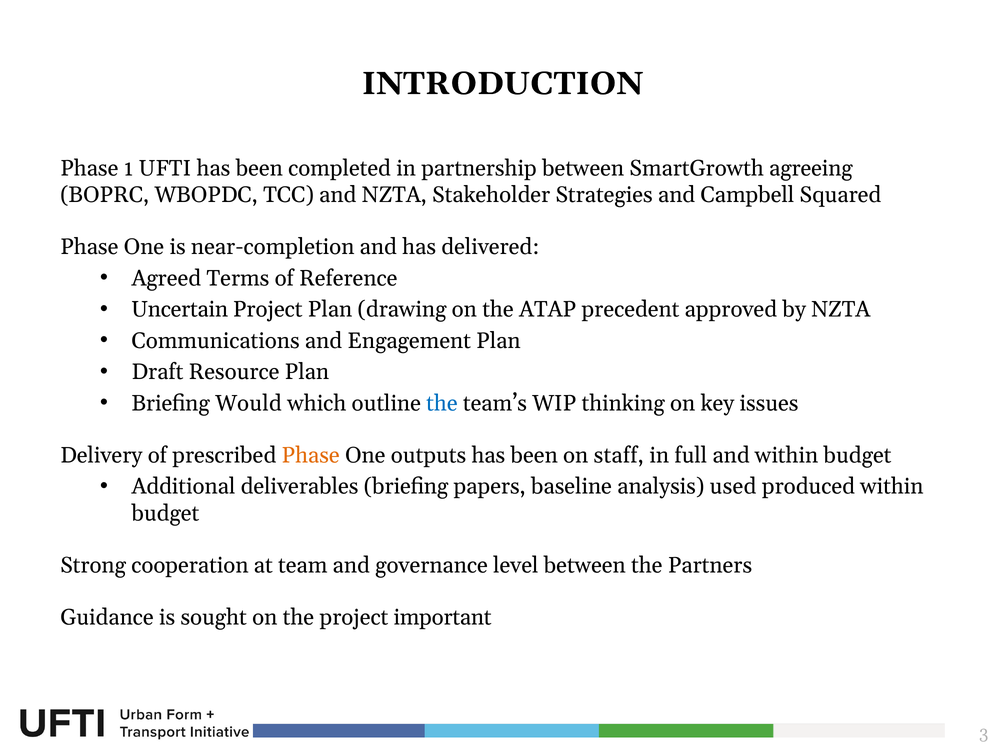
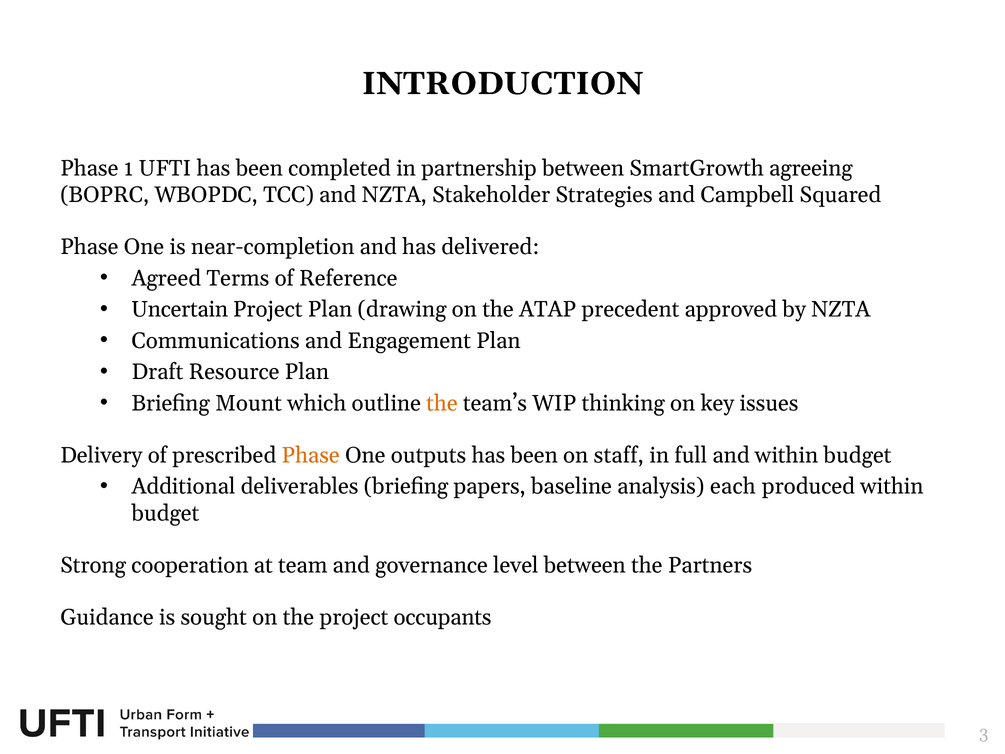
Would: Would -> Mount
the at (442, 403) colour: blue -> orange
used: used -> each
important: important -> occupants
